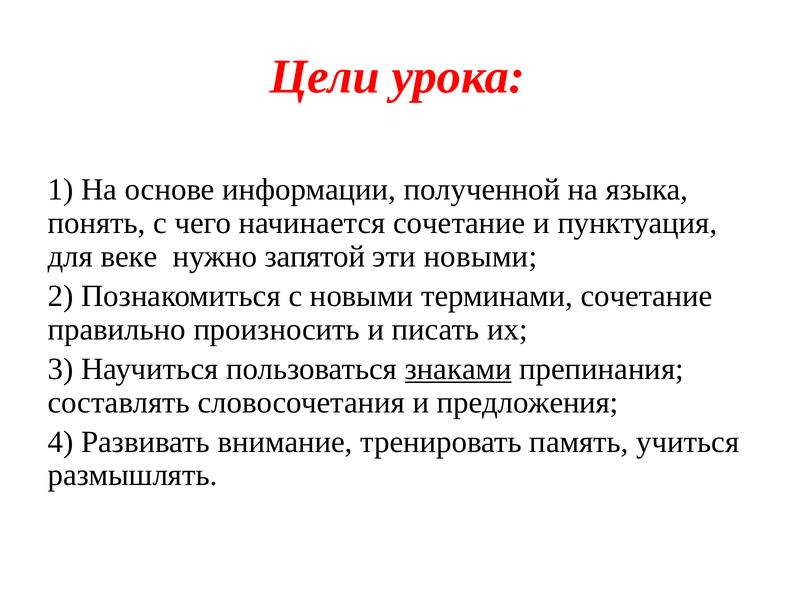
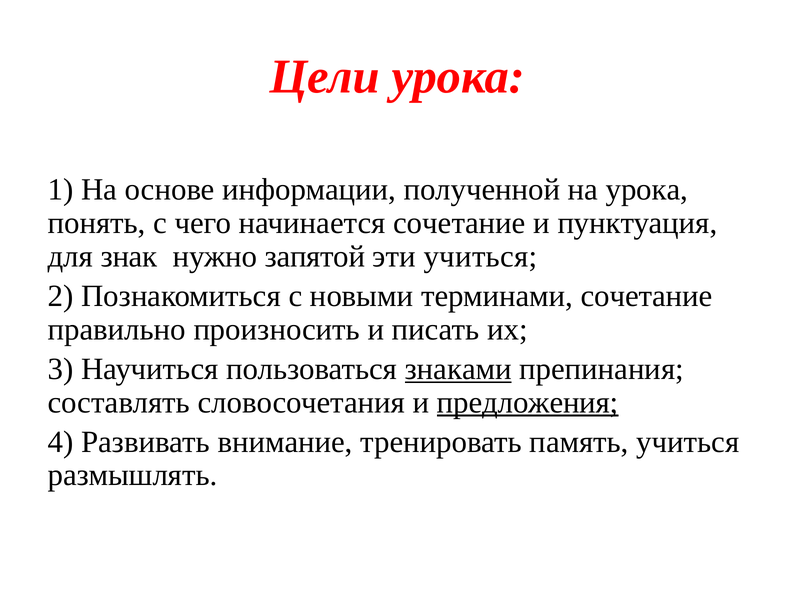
на языка: языка -> урока
веке: веке -> знак
эти новыми: новыми -> учиться
предложения underline: none -> present
